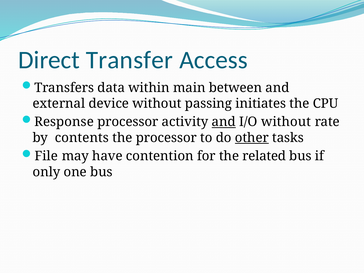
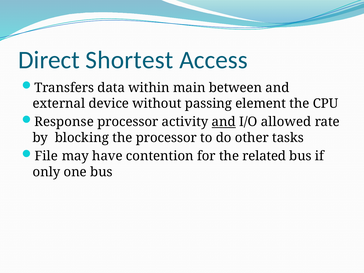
Transfer: Transfer -> Shortest
initiates: initiates -> element
I/O without: without -> allowed
contents: contents -> blocking
other underline: present -> none
